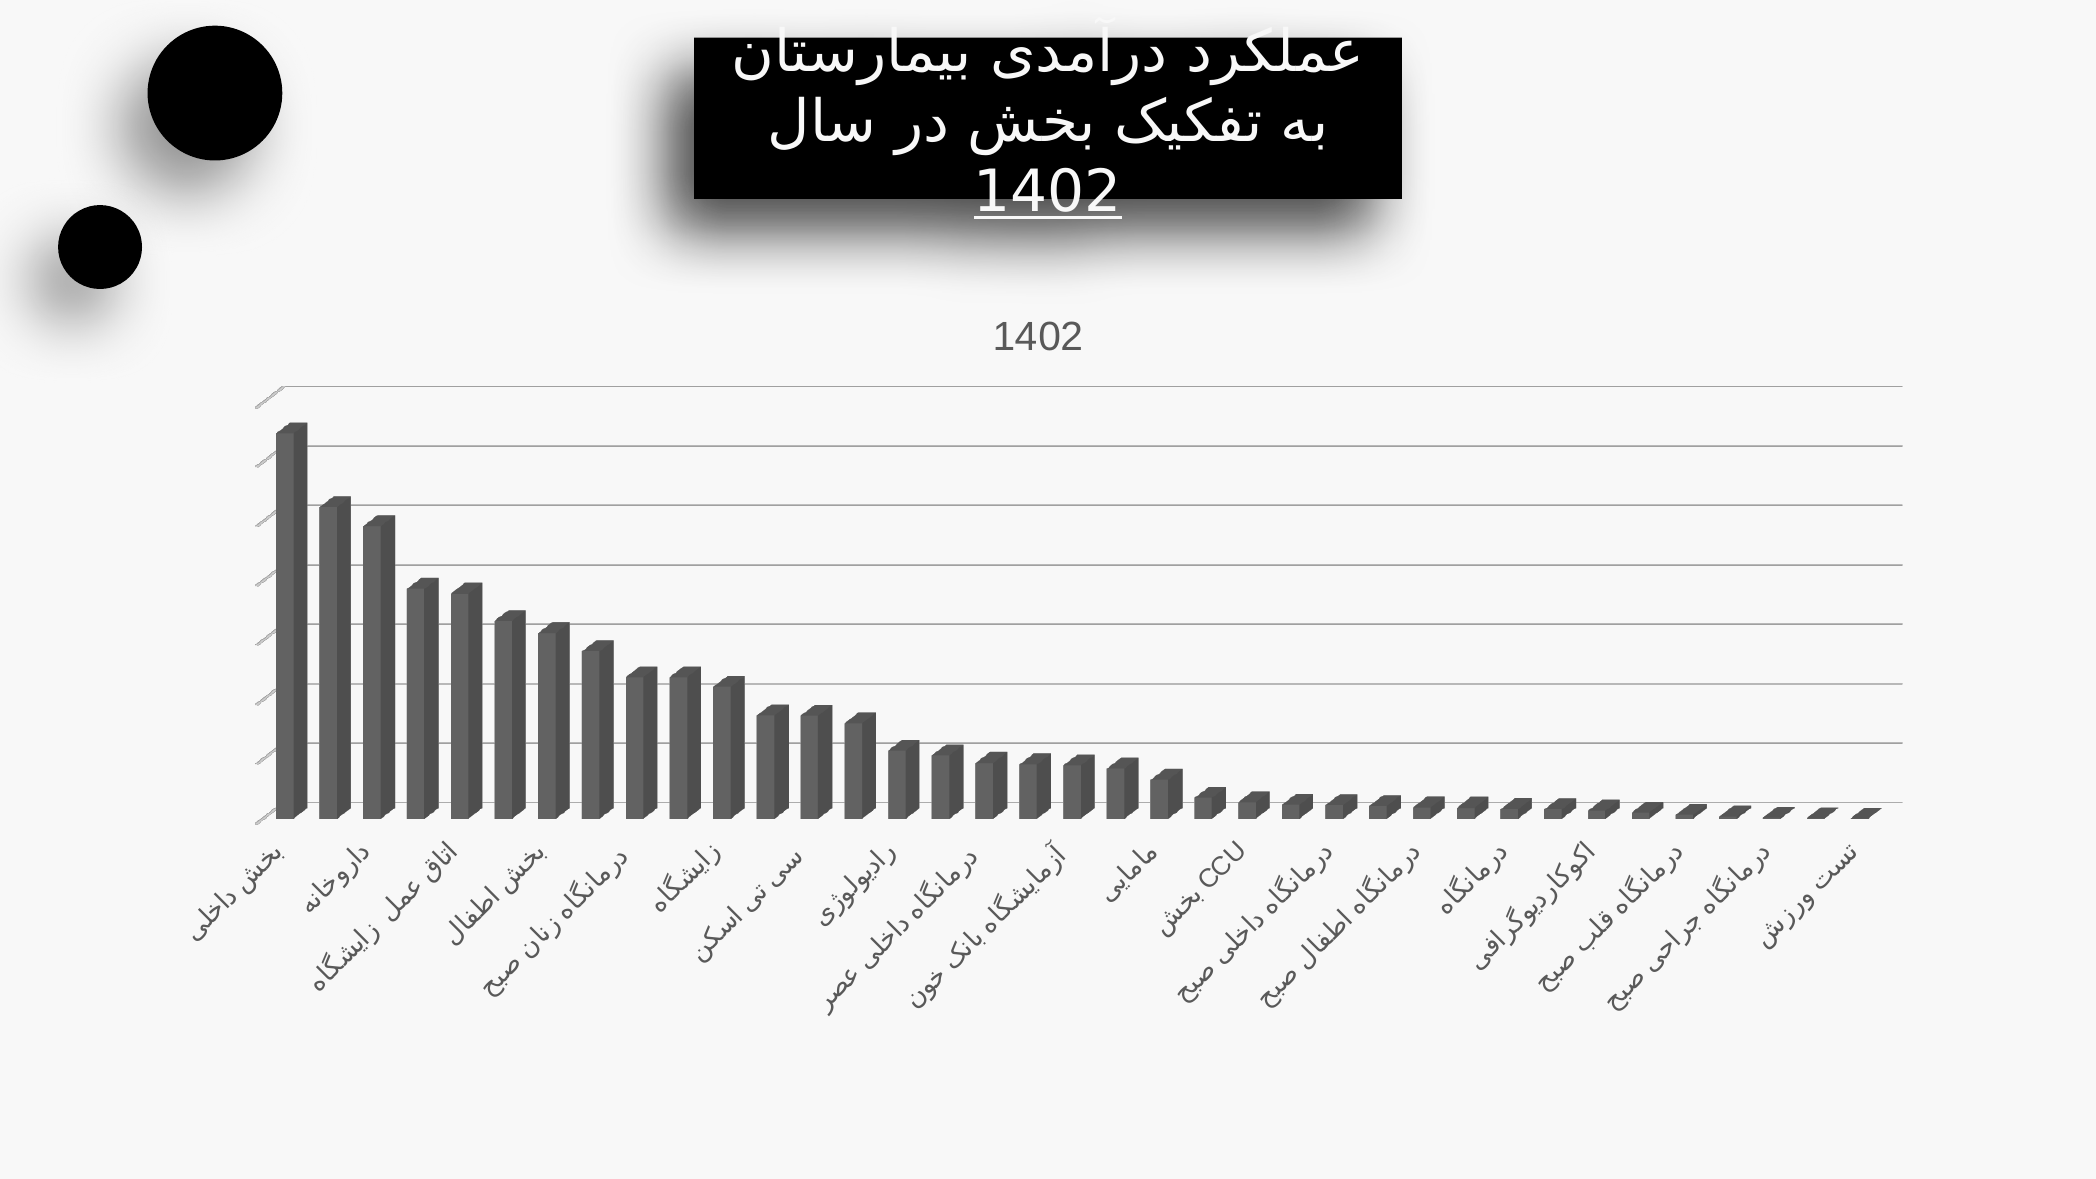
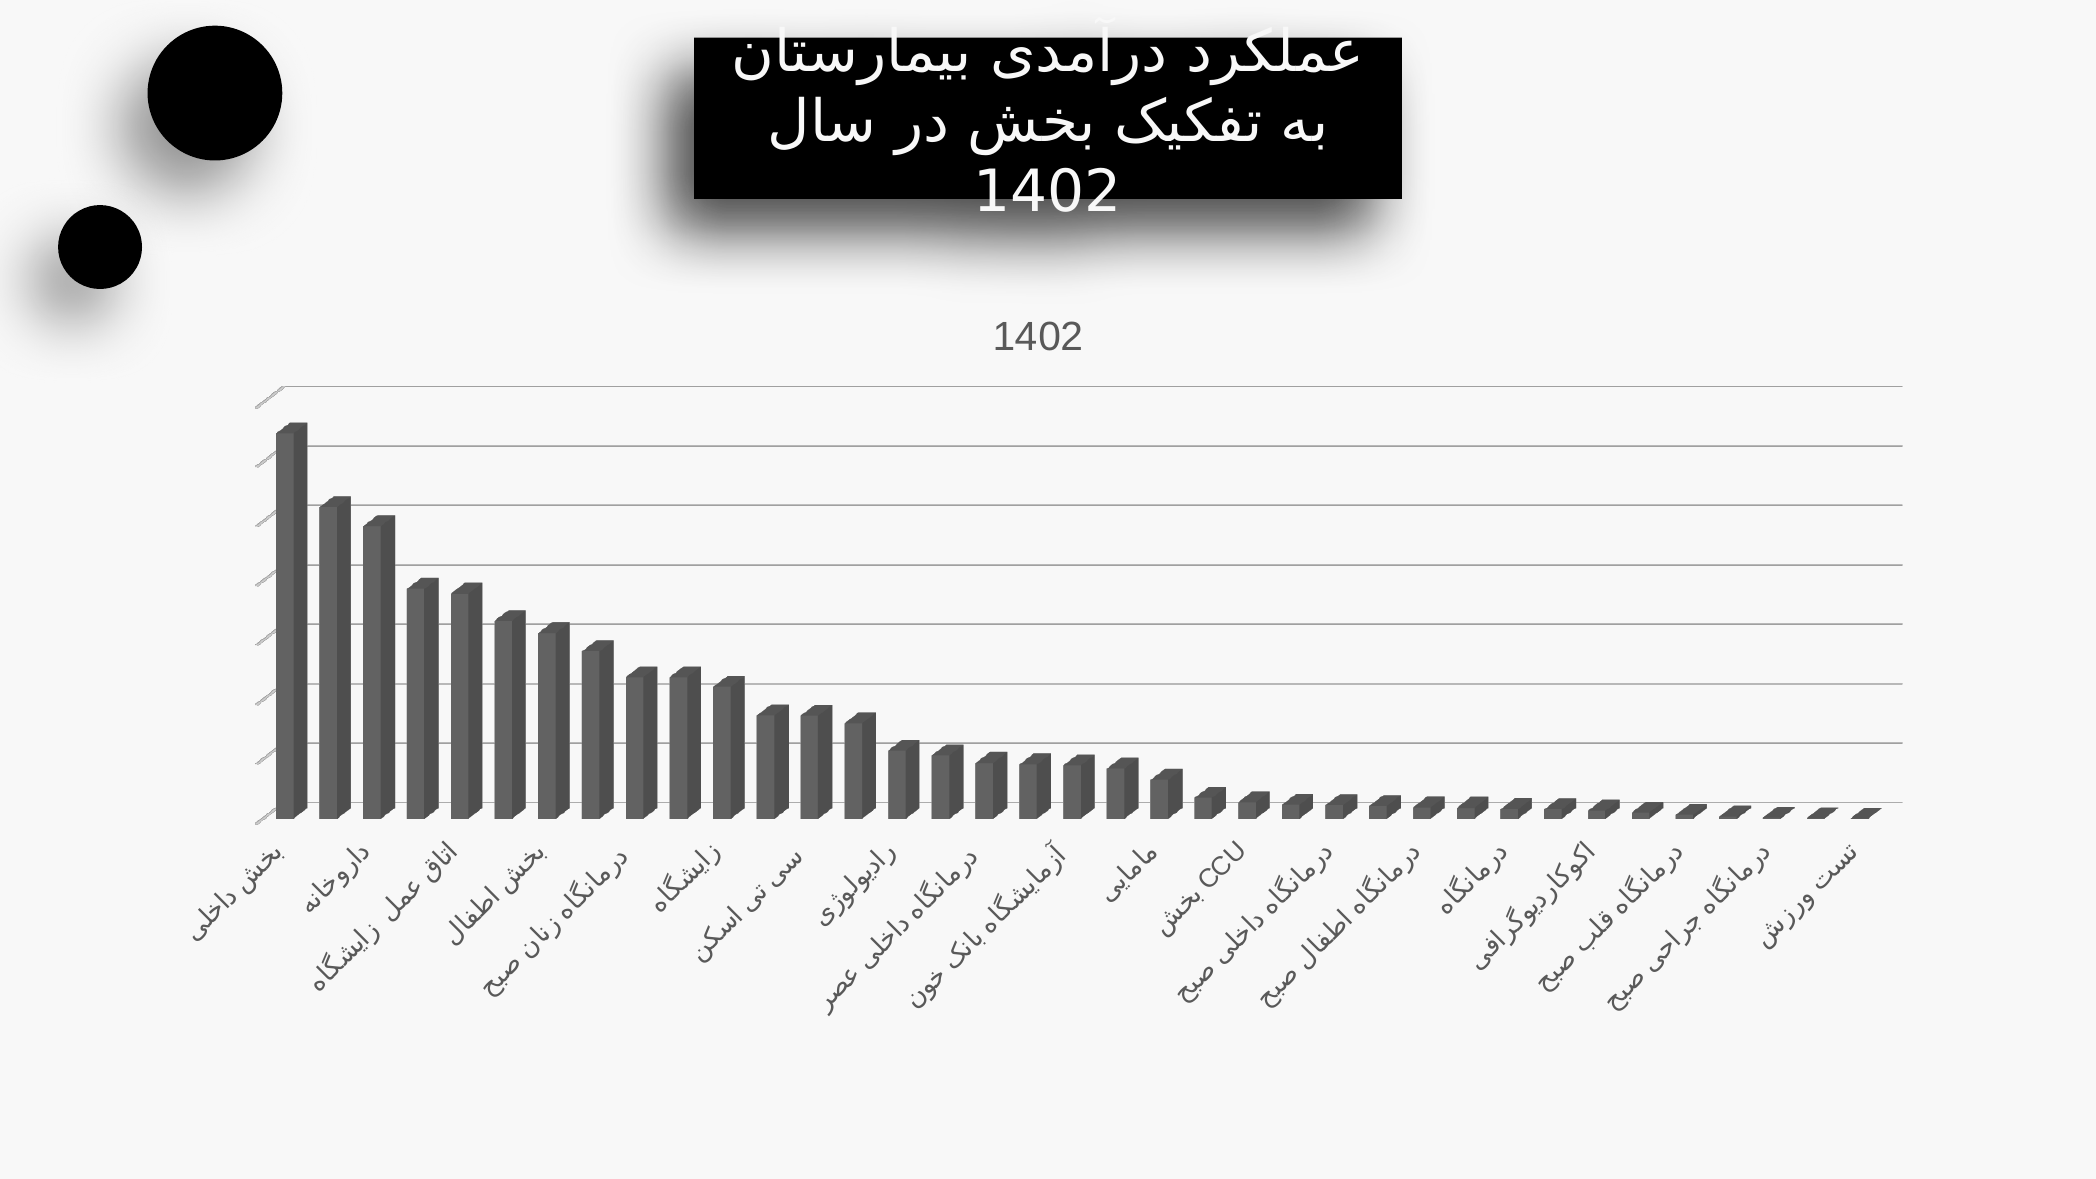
1402 at (1048, 192) underline: present -> none
